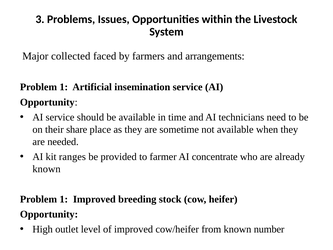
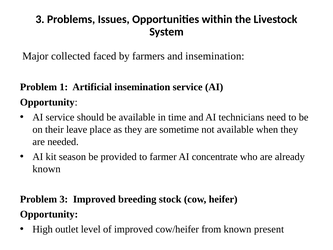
and arrangements: arrangements -> insemination
share: share -> leave
ranges: ranges -> season
1 at (64, 199): 1 -> 3
number: number -> present
